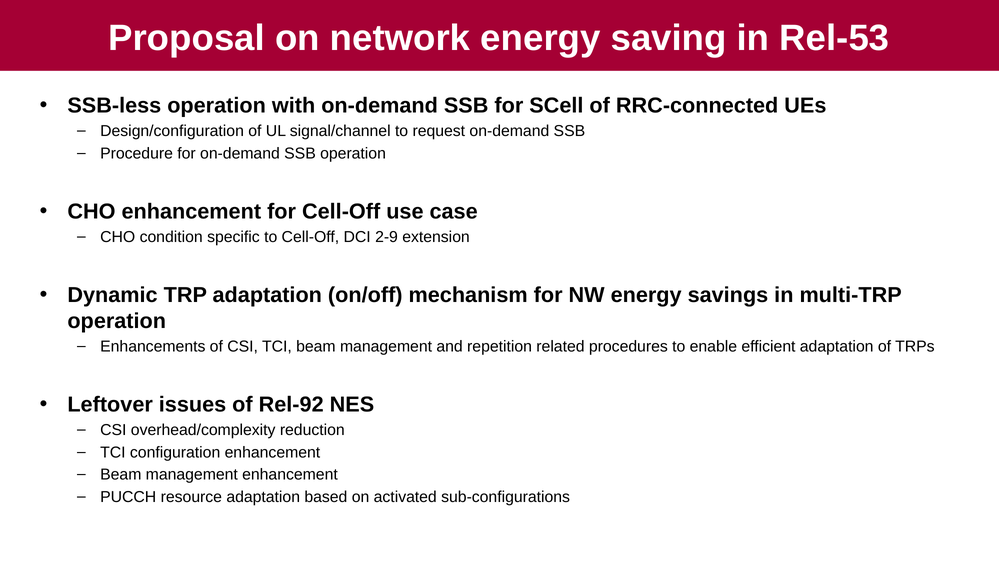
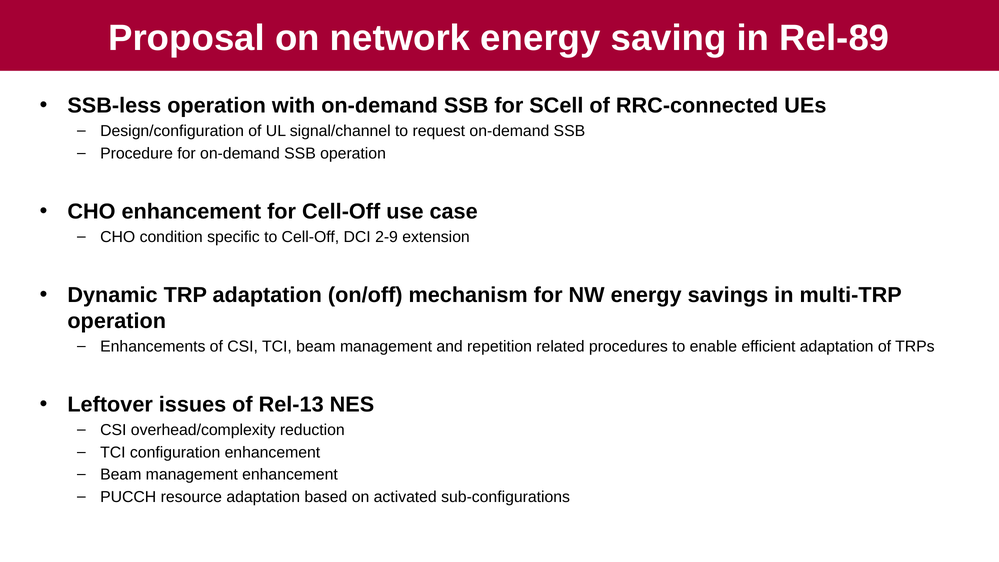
Rel-53: Rel-53 -> Rel-89
Rel-92: Rel-92 -> Rel-13
